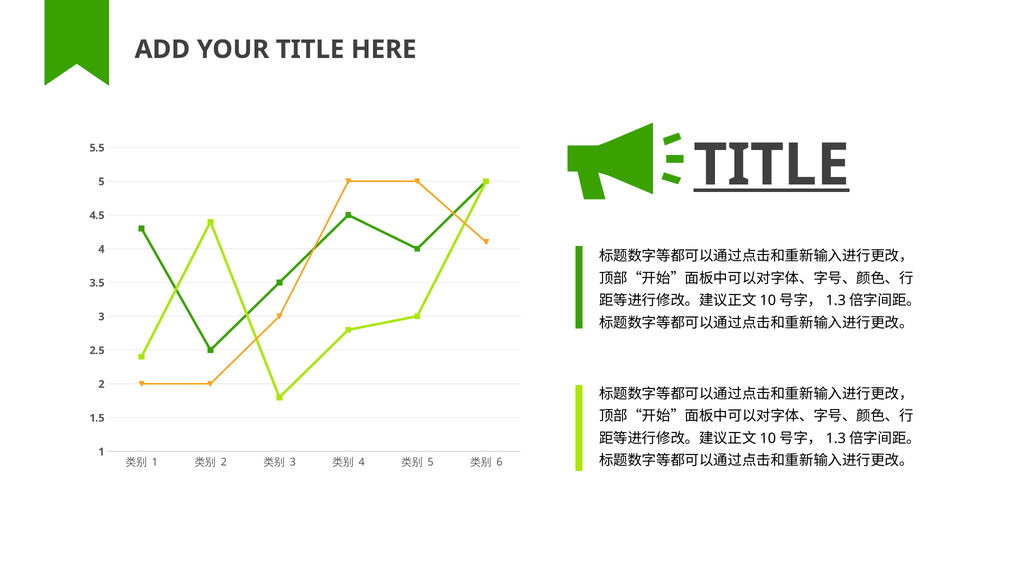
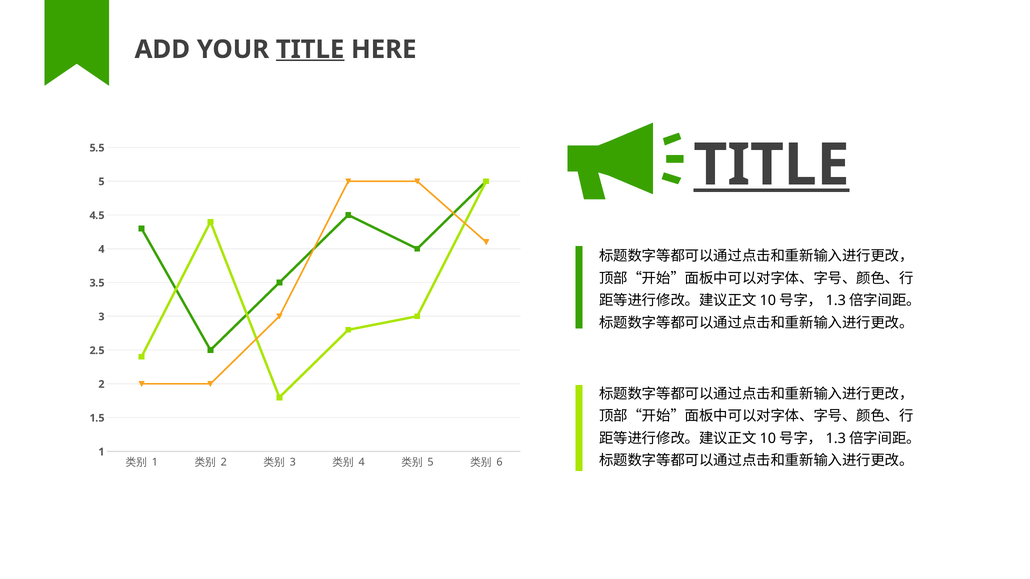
TITLE at (310, 49) underline: none -> present
